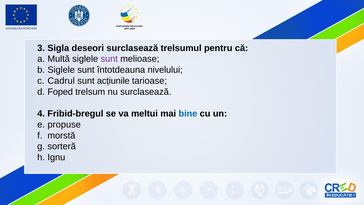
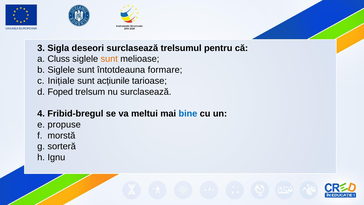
Multă: Multă -> Cluss
sunt at (109, 59) colour: purple -> orange
nivelului: nivelului -> formare
Cadrul: Cadrul -> Inițiale
